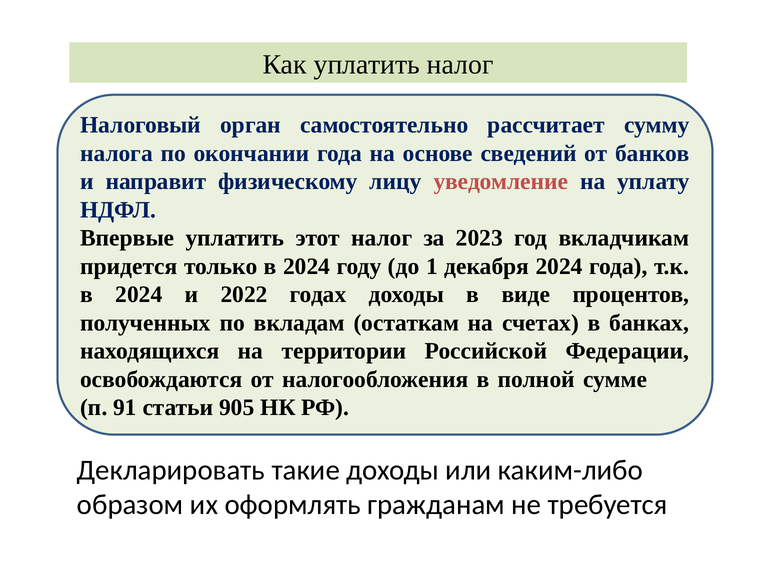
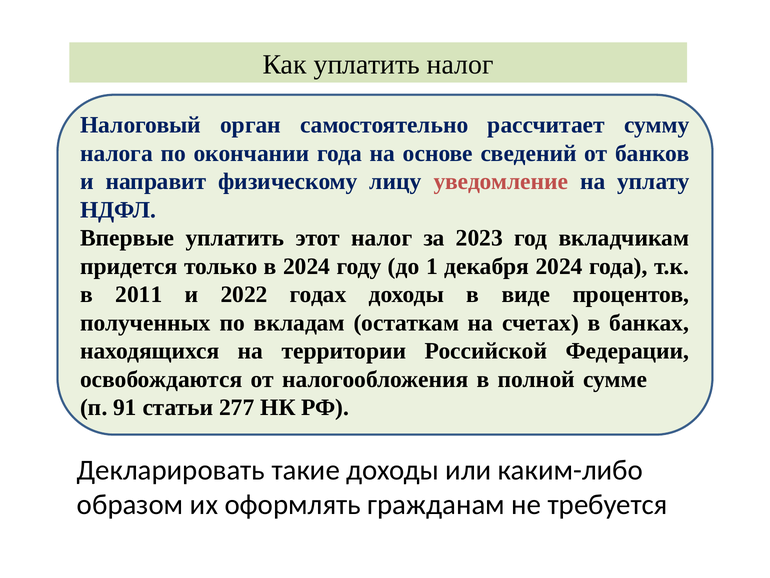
2024 at (139, 294): 2024 -> 2011
905: 905 -> 277
